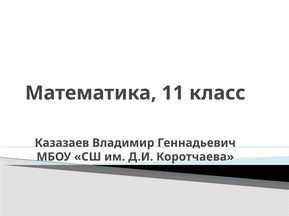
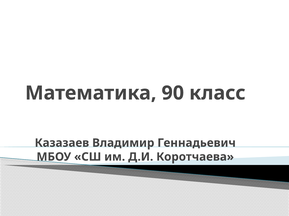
11: 11 -> 90
